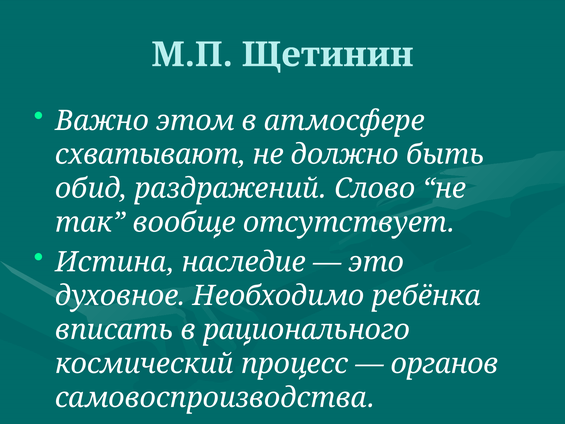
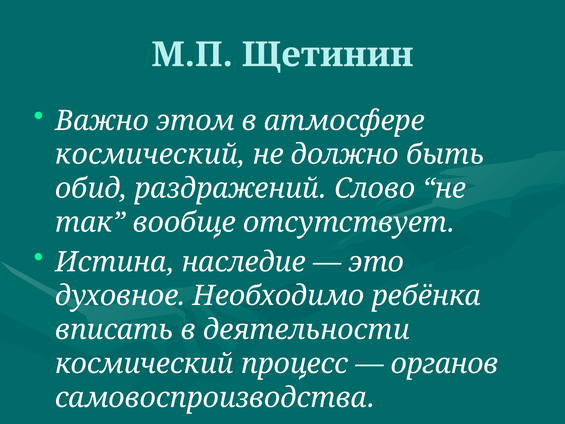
схватывают at (150, 155): схватывают -> космический
рационального: рационального -> деятельности
